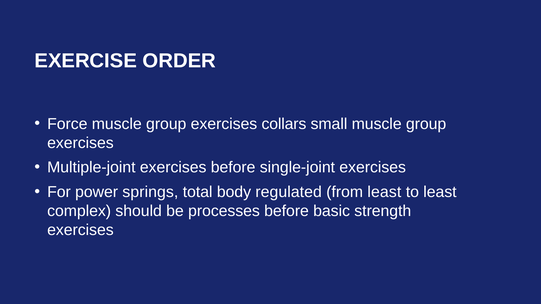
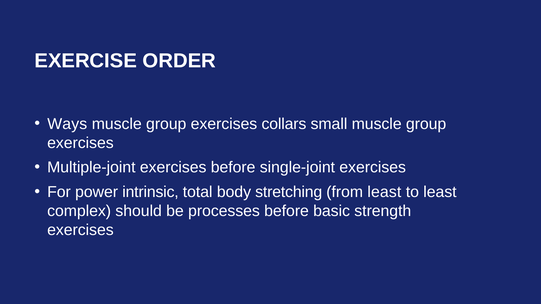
Force: Force -> Ways
springs: springs -> intrinsic
regulated: regulated -> stretching
